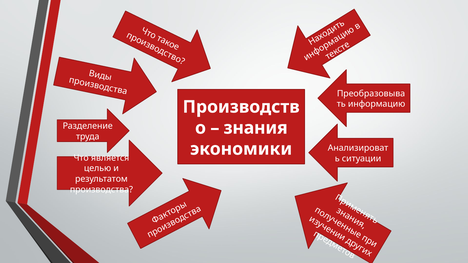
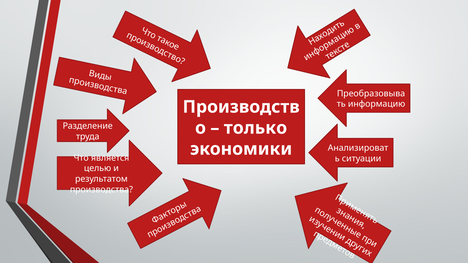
знания: знания -> только
